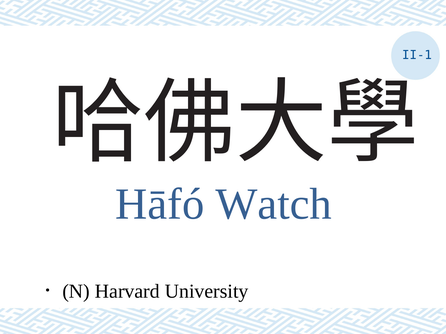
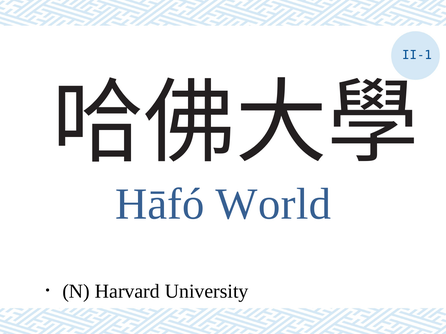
Watch: Watch -> World
